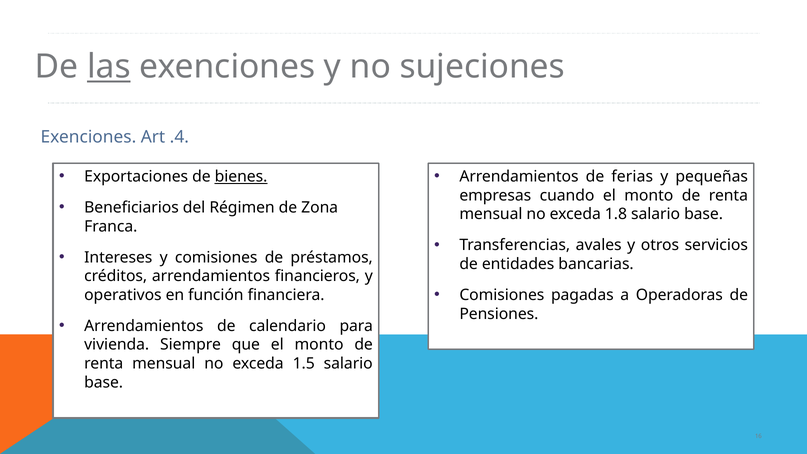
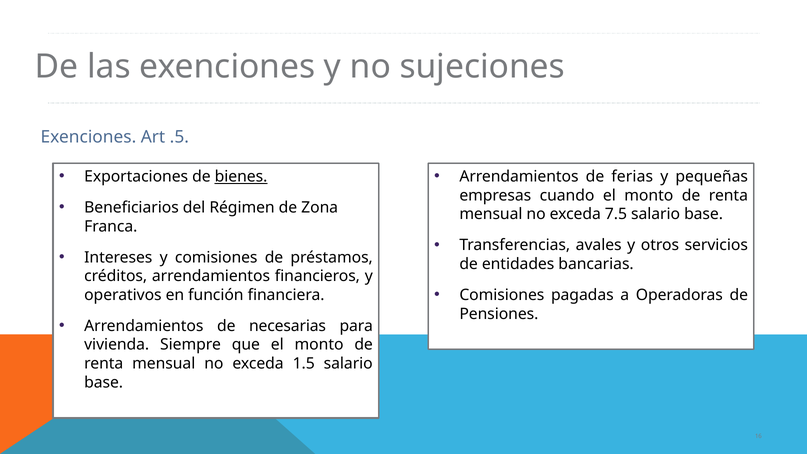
las underline: present -> none
.4: .4 -> .5
1.8: 1.8 -> 7.5
calendario: calendario -> necesarias
